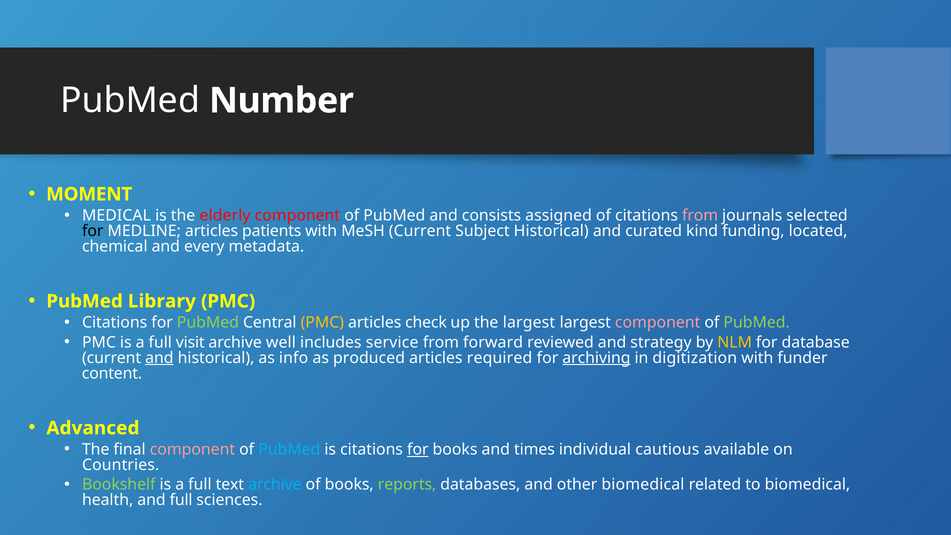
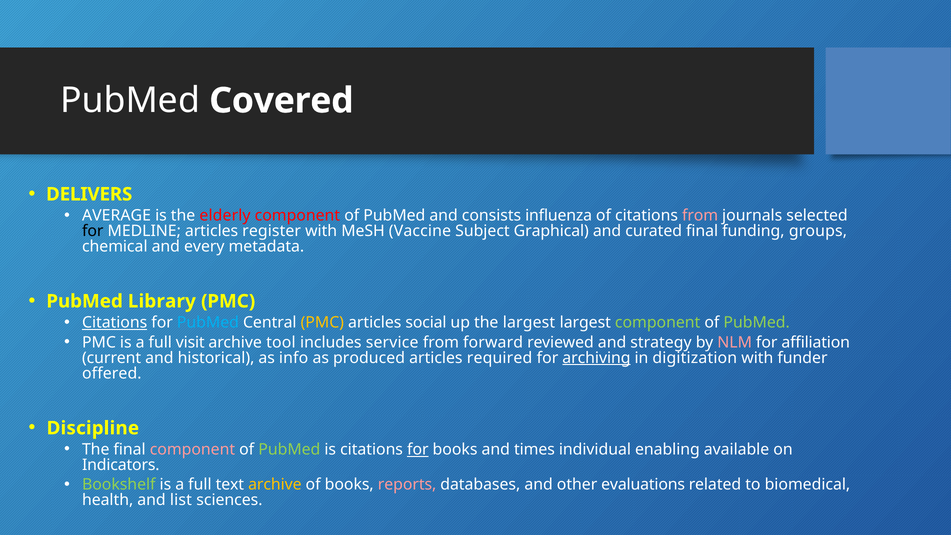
Number: Number -> Covered
MOMENT: MOMENT -> DELIVERS
MEDICAL: MEDICAL -> AVERAGE
assigned: assigned -> influenza
patients: patients -> register
MeSH Current: Current -> Vaccine
Subject Historical: Historical -> Graphical
curated kind: kind -> final
located: located -> groups
Citations at (115, 323) underline: none -> present
PubMed at (208, 323) colour: light green -> light blue
check: check -> social
component at (658, 323) colour: pink -> light green
well: well -> tool
NLM colour: yellow -> pink
database: database -> affiliation
and at (159, 358) underline: present -> none
content: content -> offered
Advanced: Advanced -> Discipline
PubMed at (289, 449) colour: light blue -> light green
cautious: cautious -> enabling
Countries: Countries -> Indicators
archive at (275, 485) colour: light blue -> yellow
reports colour: light green -> pink
other biomedical: biomedical -> evaluations
and full: full -> list
